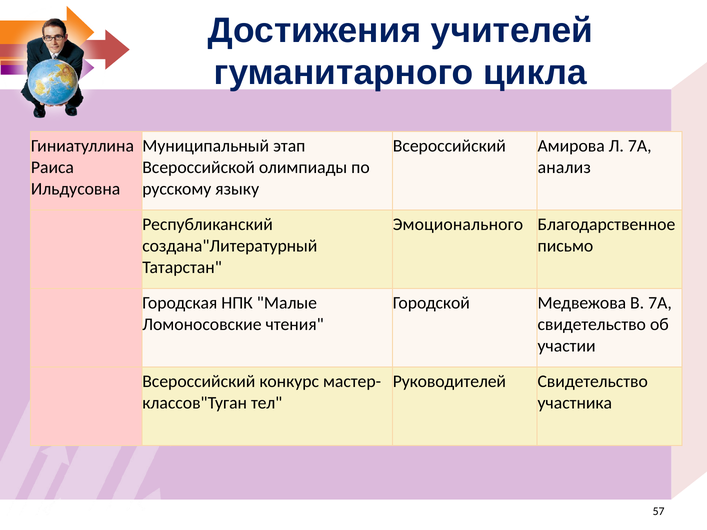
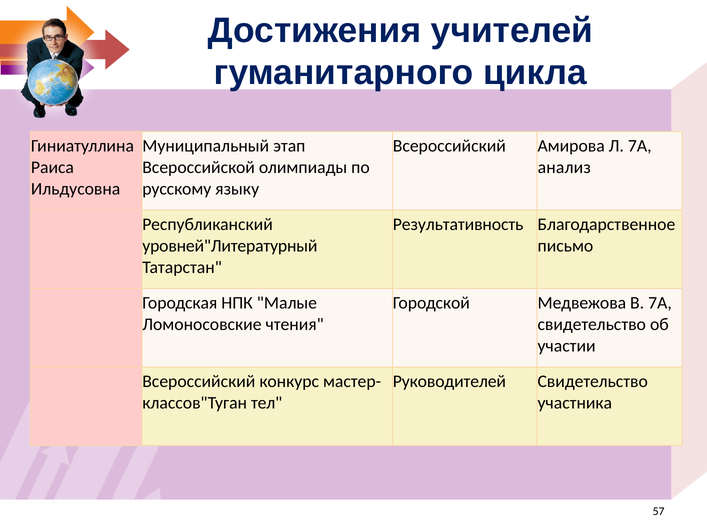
Эмоционального: Эмоционального -> Результативность
создана"Литературный: создана"Литературный -> уровней"Литературный
